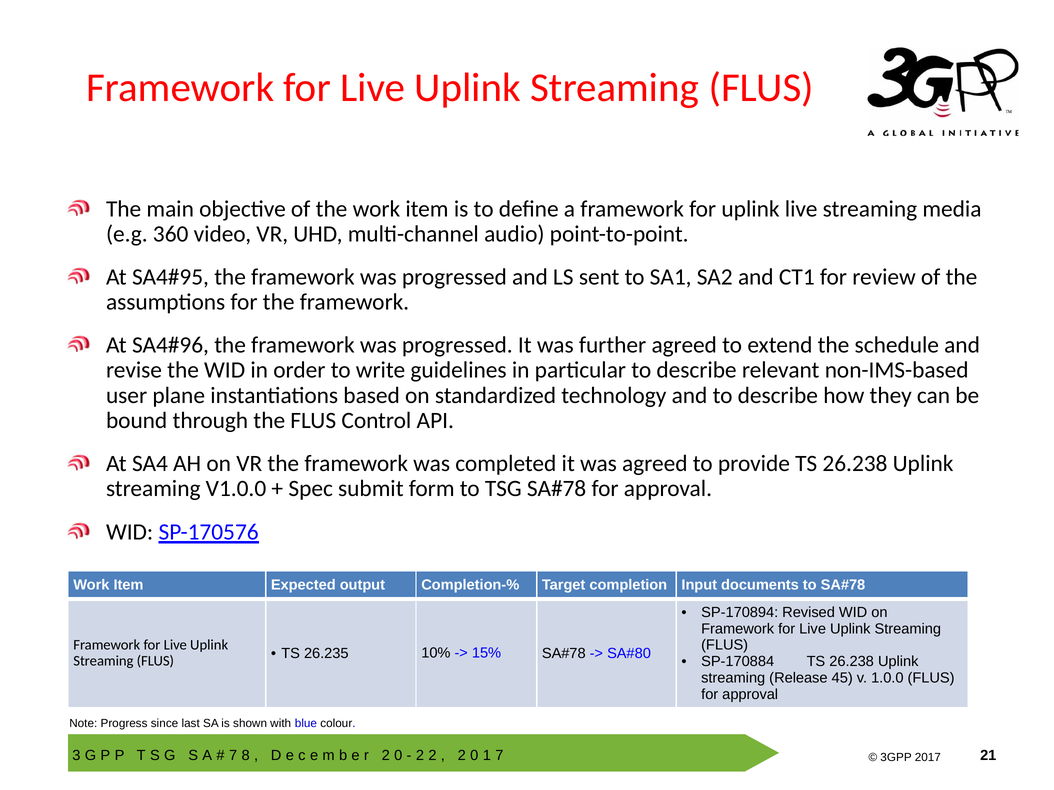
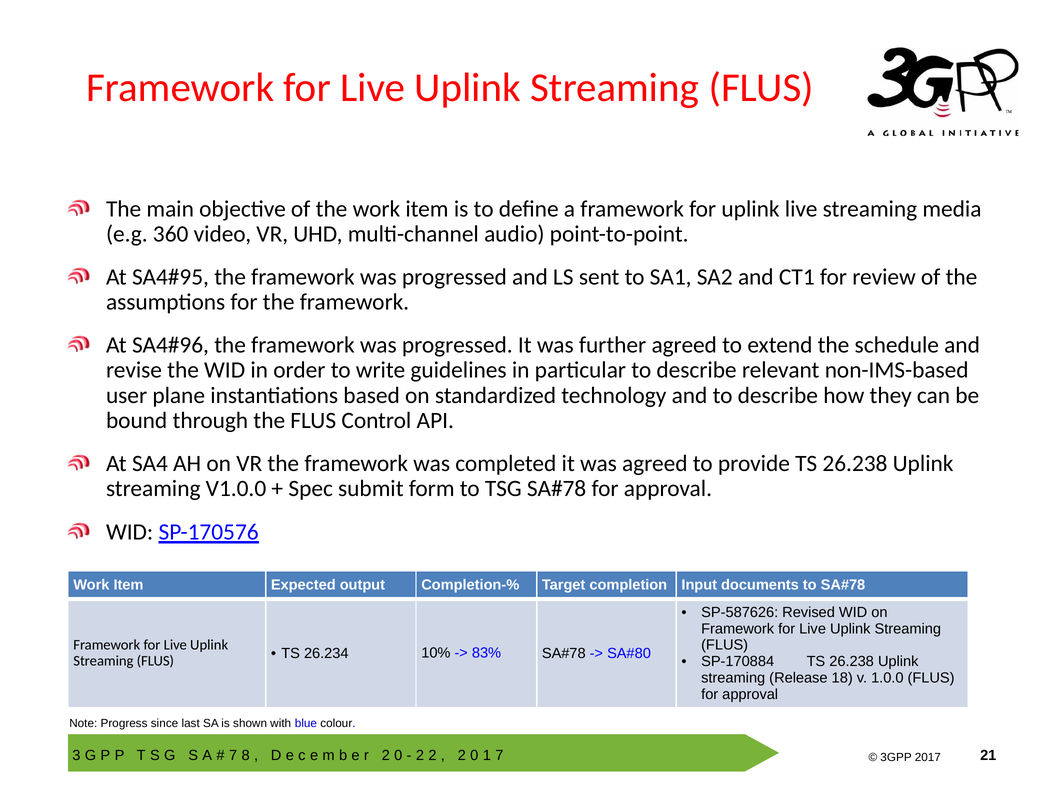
SP-170894: SP-170894 -> SP-587626
26.235: 26.235 -> 26.234
15%: 15% -> 83%
45: 45 -> 18
